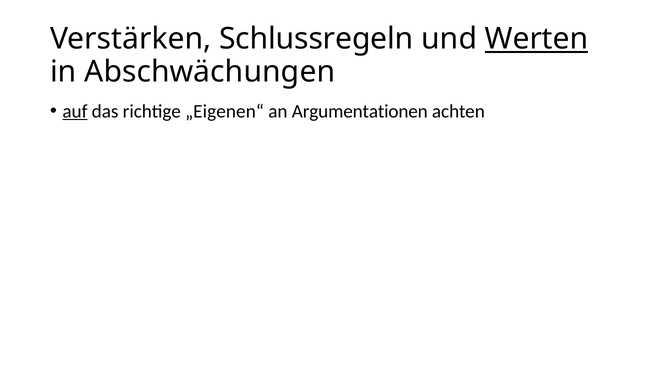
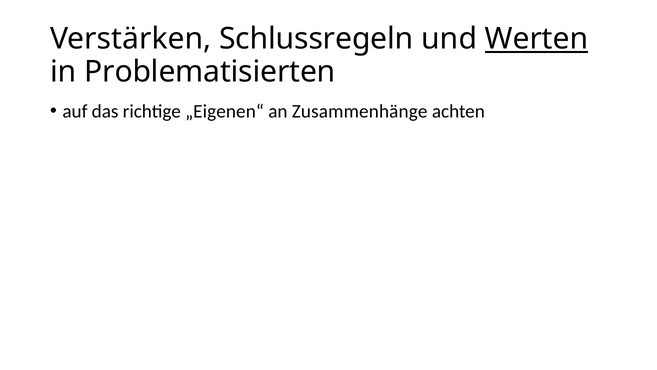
Abschwächungen: Abschwächungen -> Problematisierten
auf underline: present -> none
Argumentationen: Argumentationen -> Zusammenhänge
